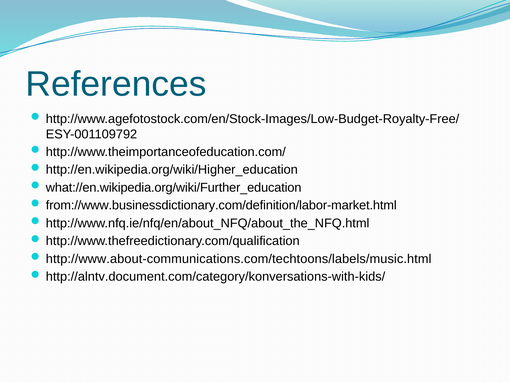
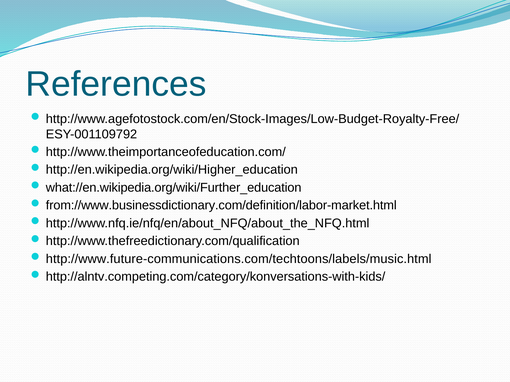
http://www.about-communications.com/techtoons/labels/music.html: http://www.about-communications.com/techtoons/labels/music.html -> http://www.future-communications.com/techtoons/labels/music.html
http://alntv.document.com/category/konversations-with-kids/: http://alntv.document.com/category/konversations-with-kids/ -> http://alntv.competing.com/category/konversations-with-kids/
